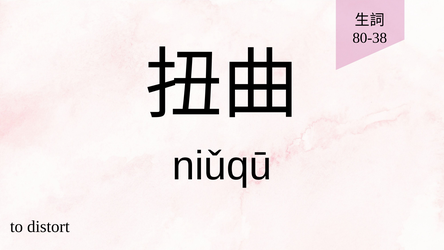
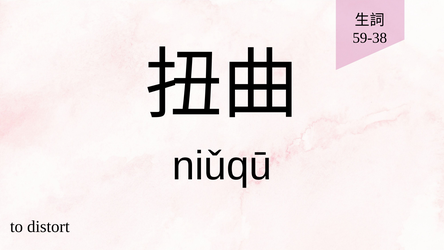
80-38: 80-38 -> 59-38
